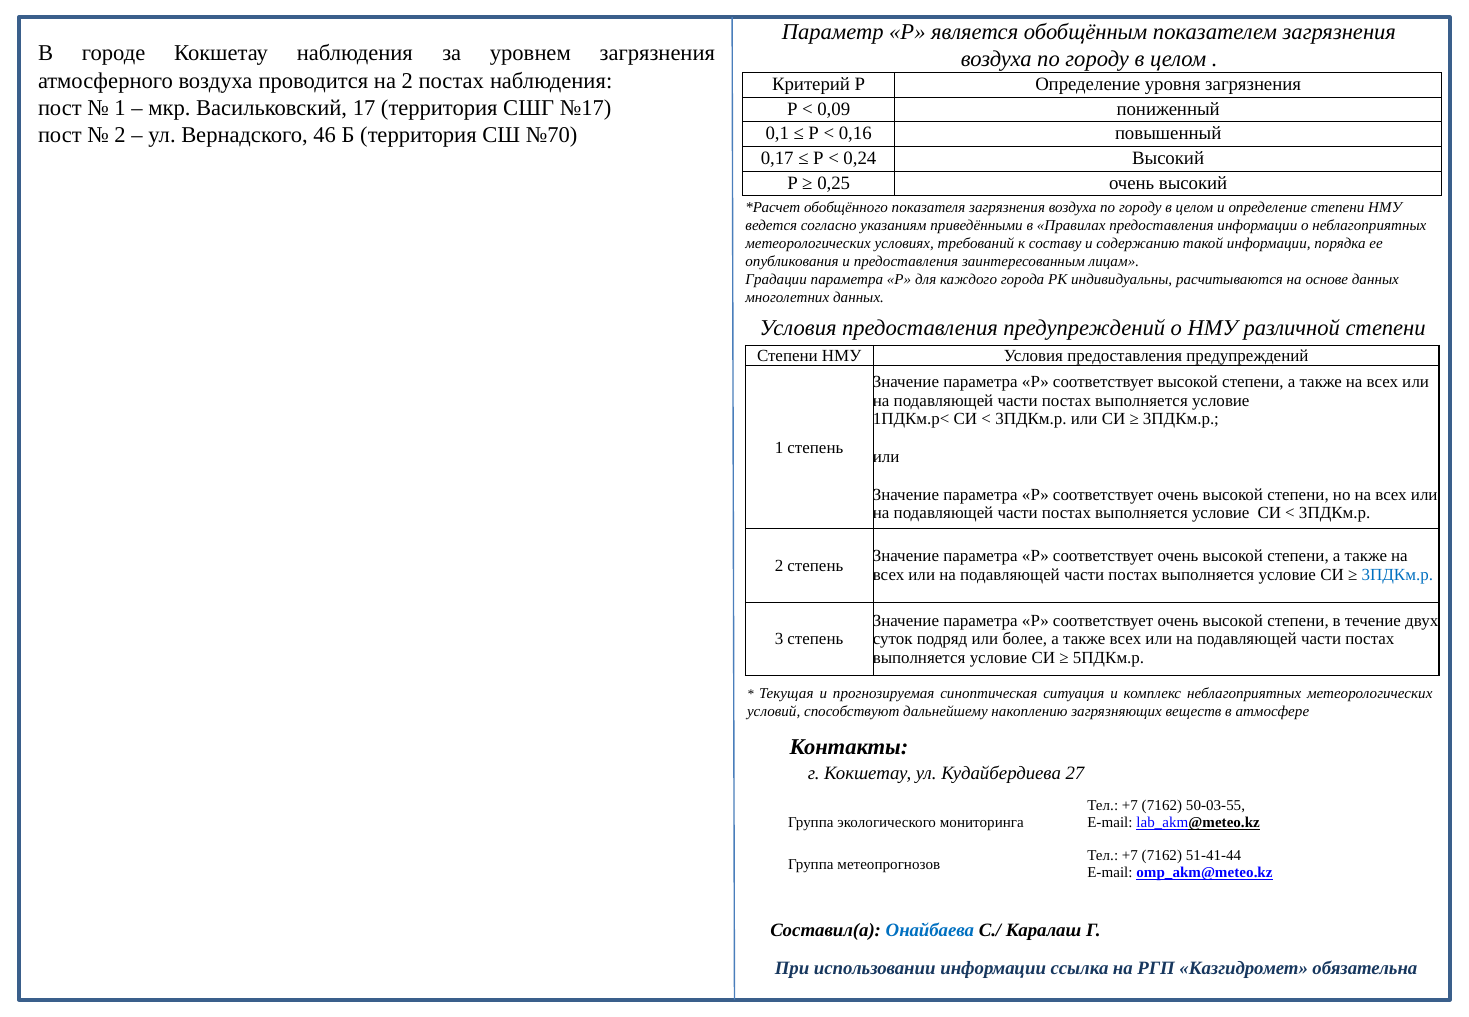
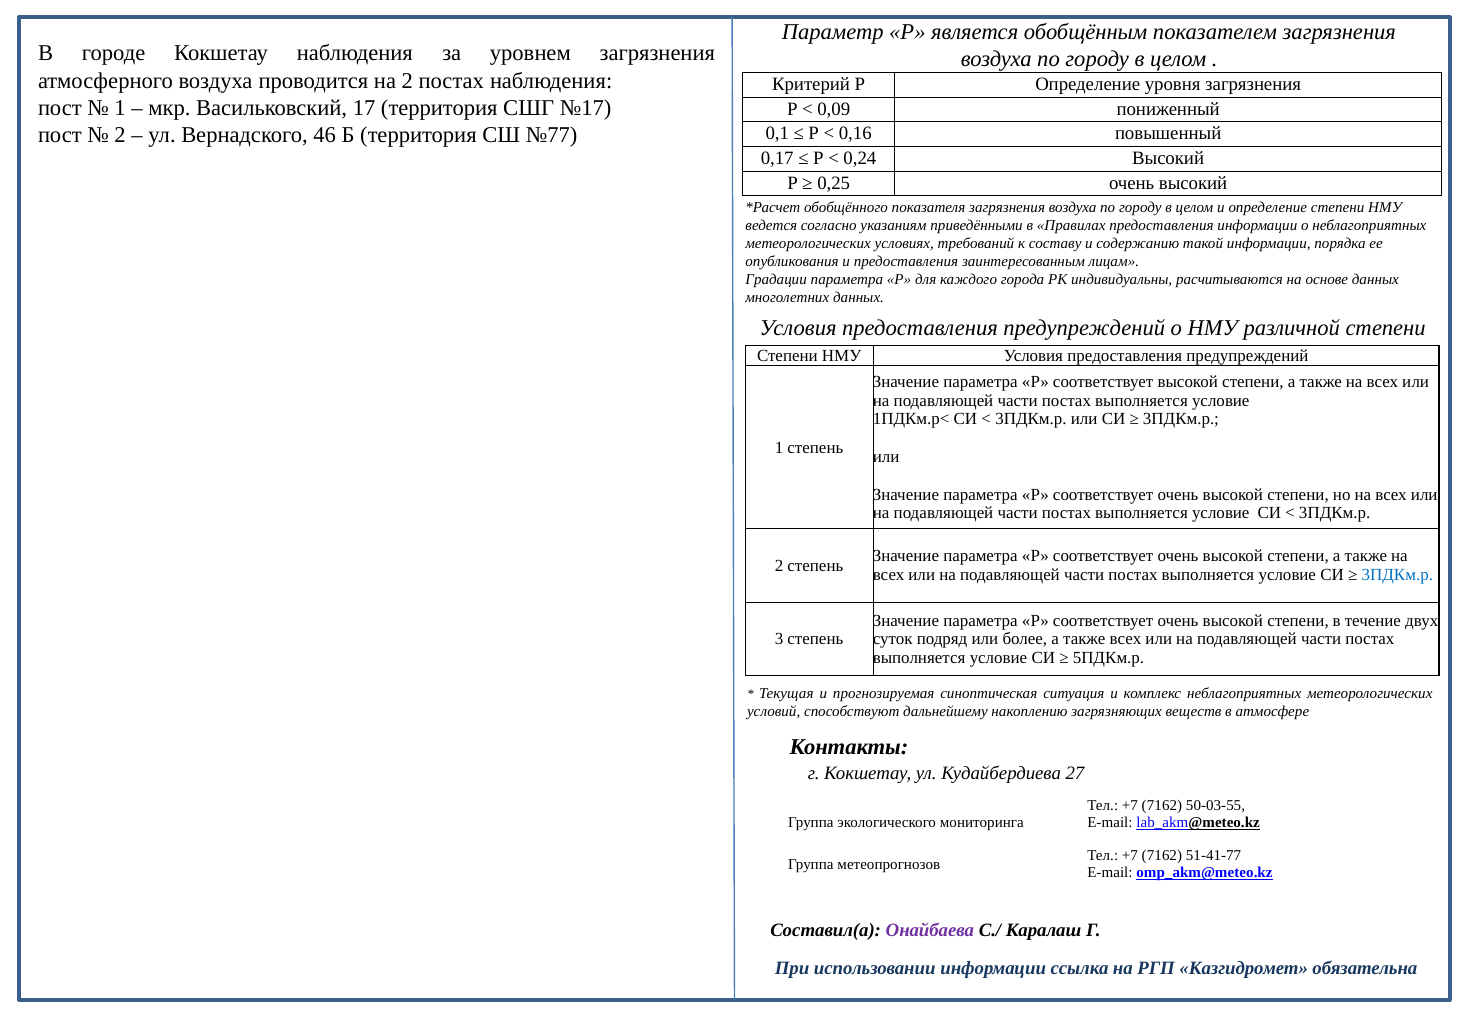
№70: №70 -> №77
51-41-44: 51-41-44 -> 51-41-77
Онайбаева colour: blue -> purple
